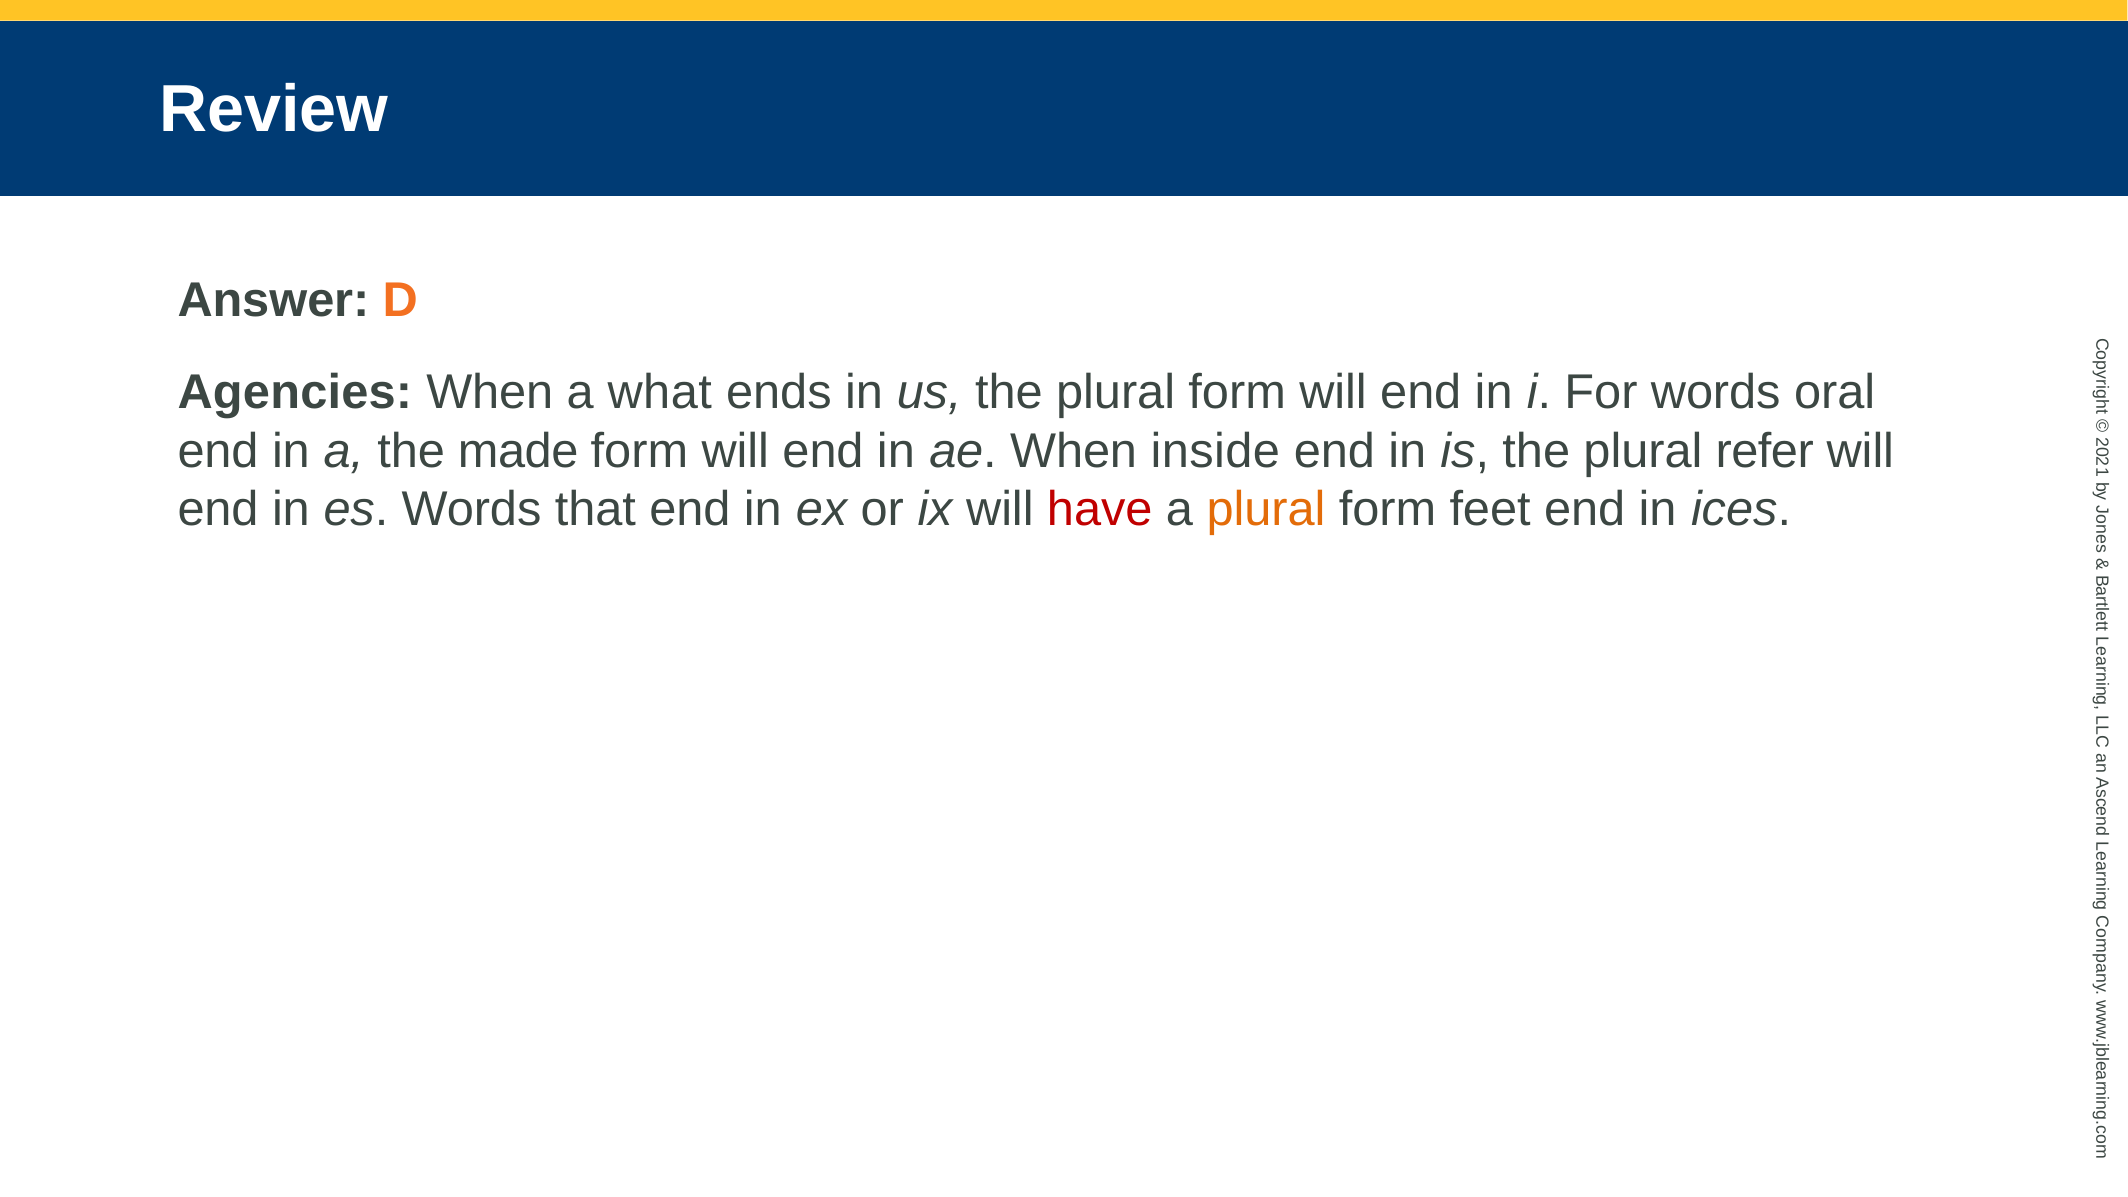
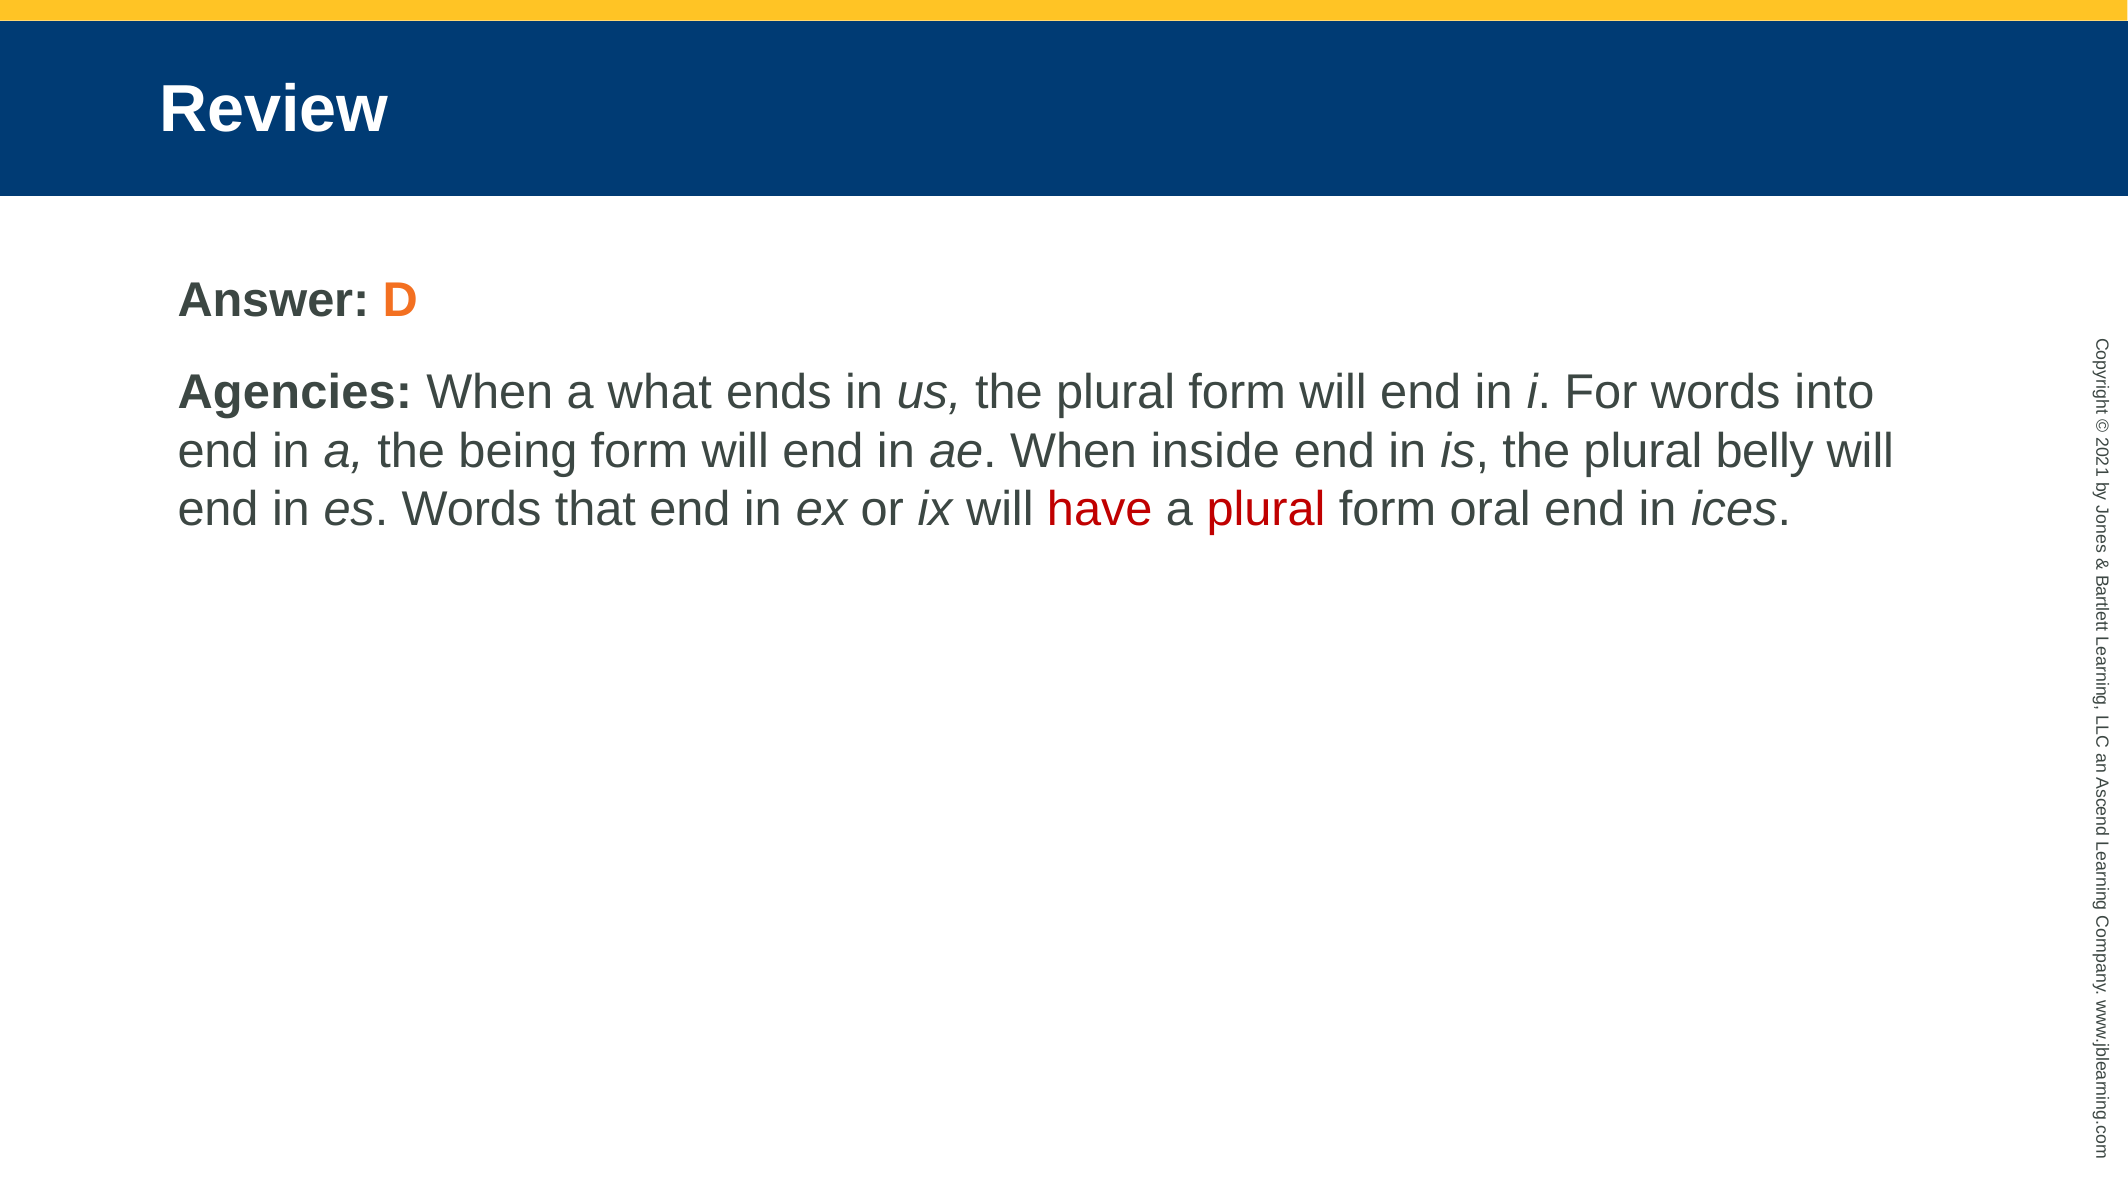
oral: oral -> into
made: made -> being
refer: refer -> belly
plural at (1266, 510) colour: orange -> red
feet: feet -> oral
